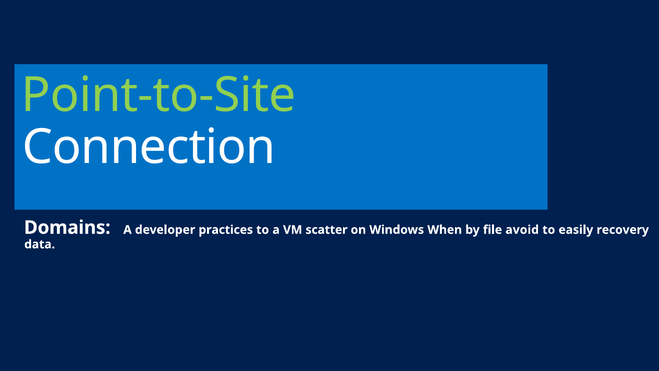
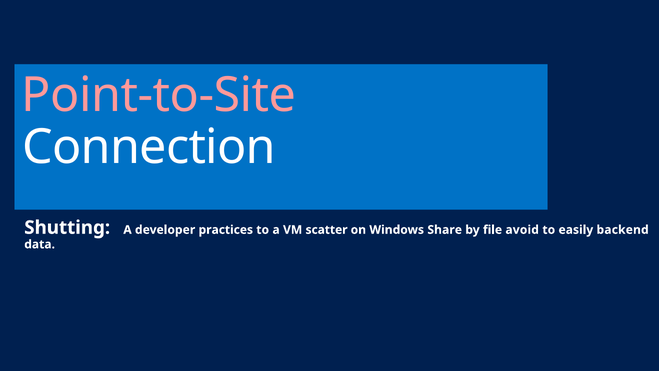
Point-to-Site colour: light green -> pink
Domains: Domains -> Shutting
When: When -> Share
recovery: recovery -> backend
